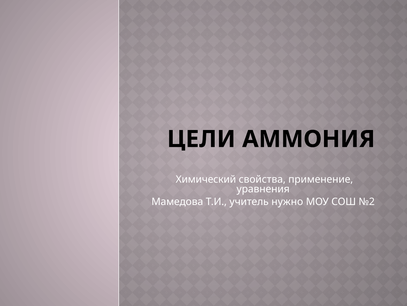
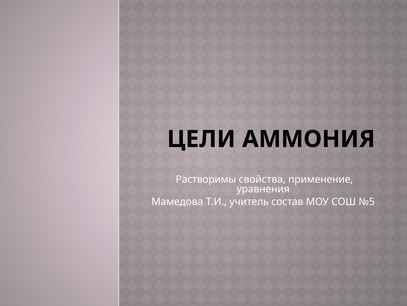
Химический: Химический -> Растворимы
нужно: нужно -> состав
№2: №2 -> №5
